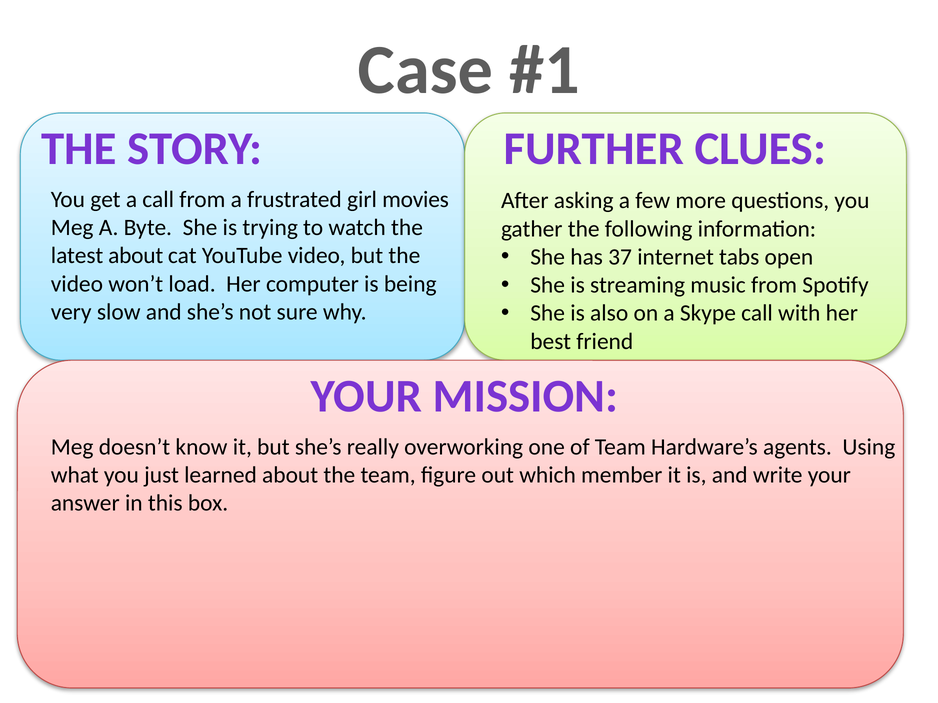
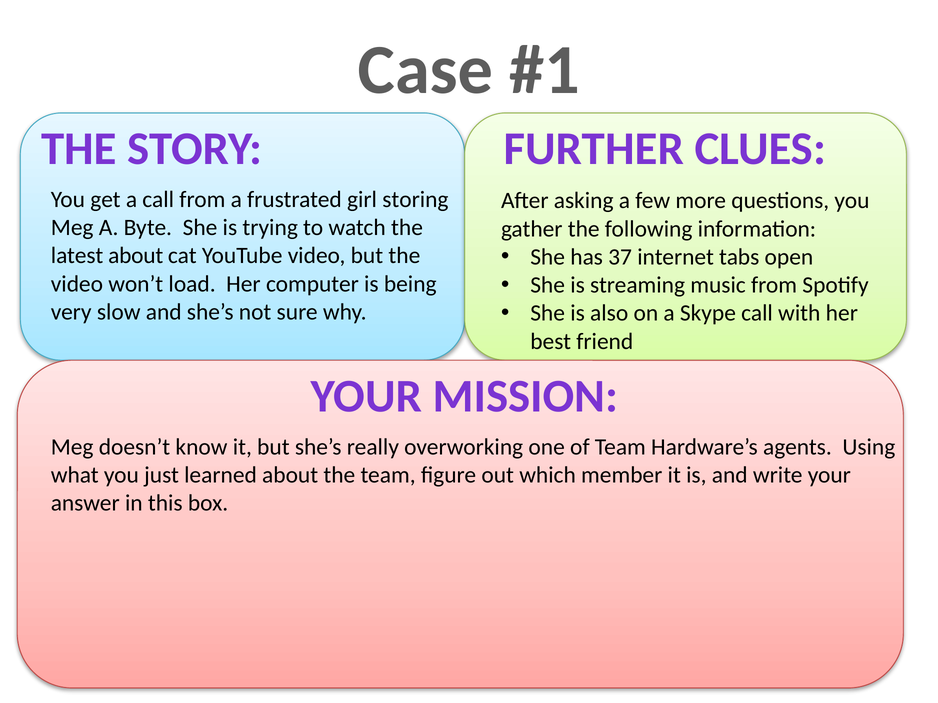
movies: movies -> storing
